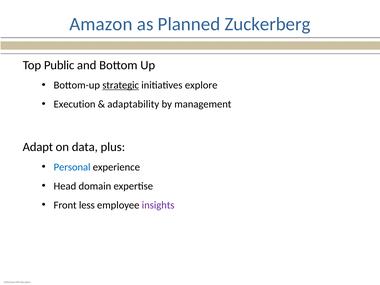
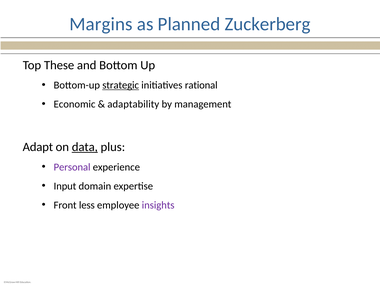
Amazon: Amazon -> Margins
Public: Public -> These
explore: explore -> rational
Execution: Execution -> Economic
data underline: none -> present
Personal colour: blue -> purple
Head: Head -> Input
